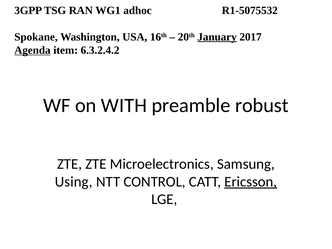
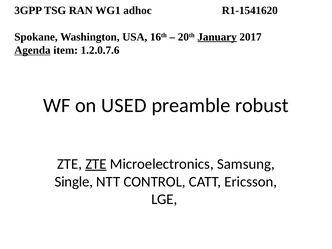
R1-5075532: R1-5075532 -> R1-1541620
6.3.2.4.2: 6.3.2.4.2 -> 1.2.0.7.6
WITH: WITH -> USED
ZTE at (96, 164) underline: none -> present
Using: Using -> Single
Ericsson underline: present -> none
